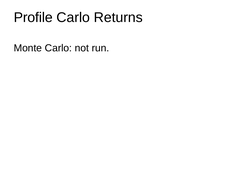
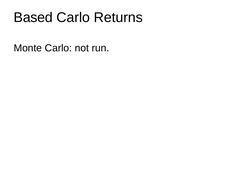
Profile: Profile -> Based
